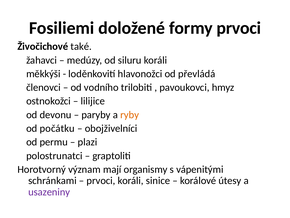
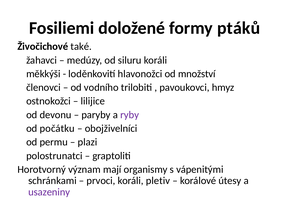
formy prvoci: prvoci -> ptáků
převládá: převládá -> množství
ryby colour: orange -> purple
sinice: sinice -> pletiv
